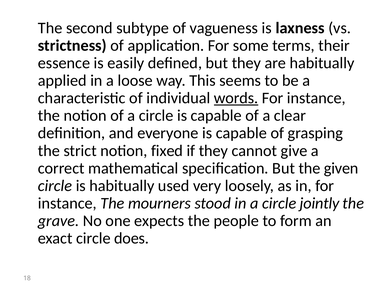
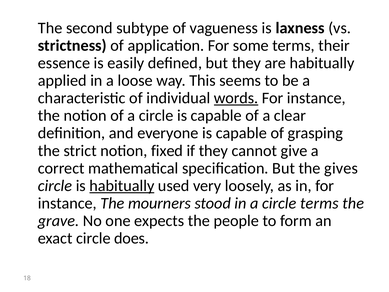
given: given -> gives
habitually at (122, 186) underline: none -> present
circle jointly: jointly -> terms
